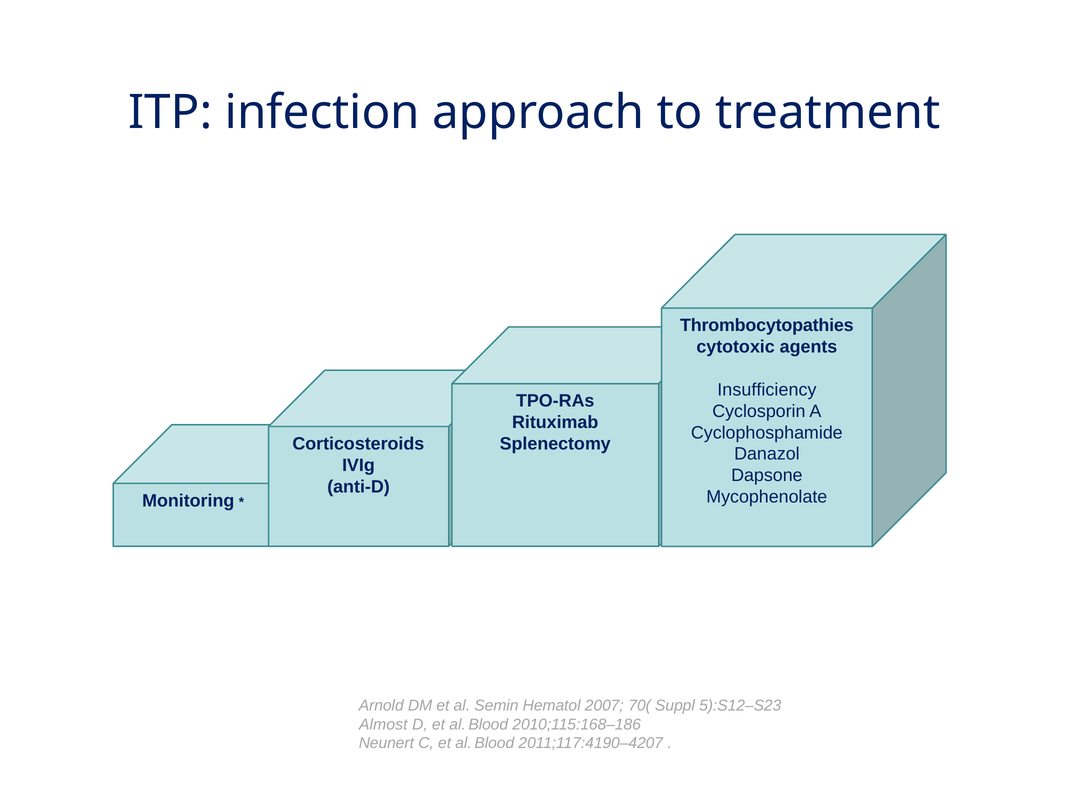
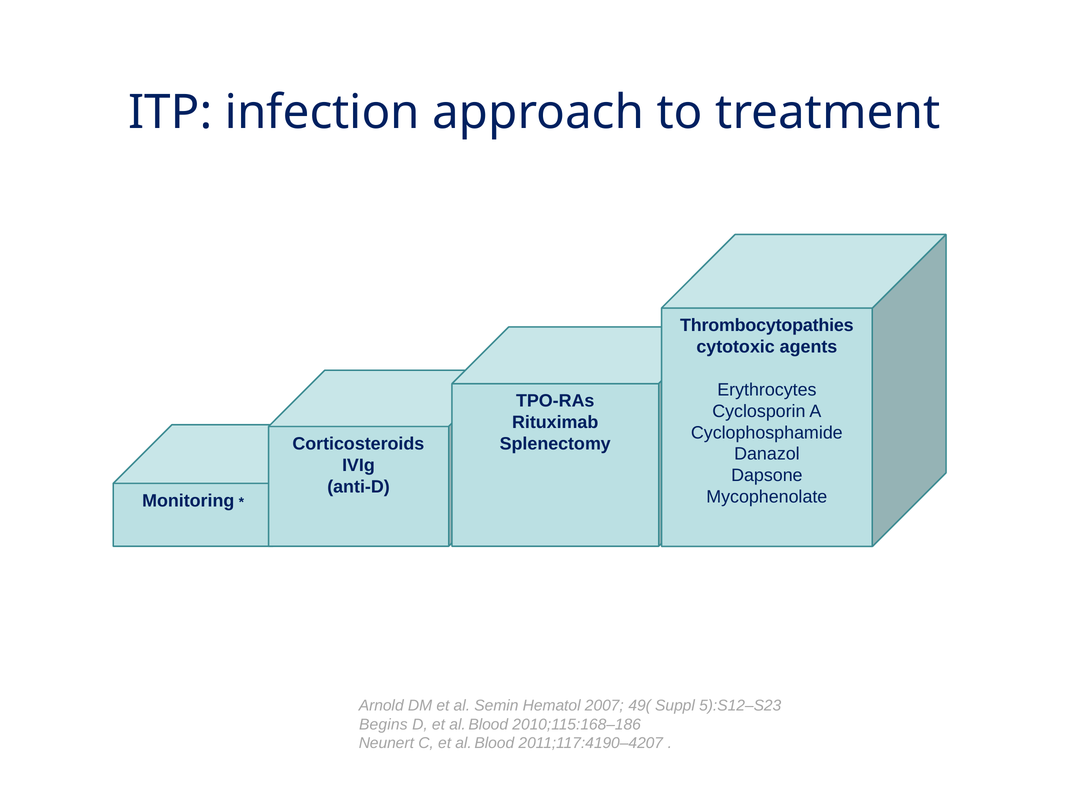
Insufficiency: Insufficiency -> Erythrocytes
70(: 70( -> 49(
Almost: Almost -> Begins
